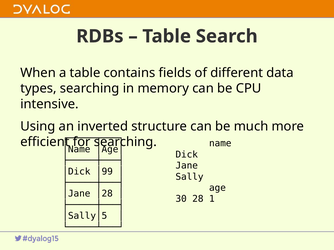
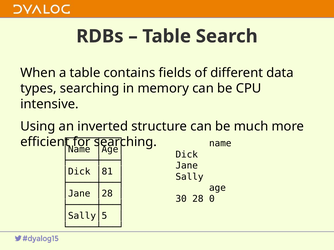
│99: │99 -> │81
1: 1 -> 0
